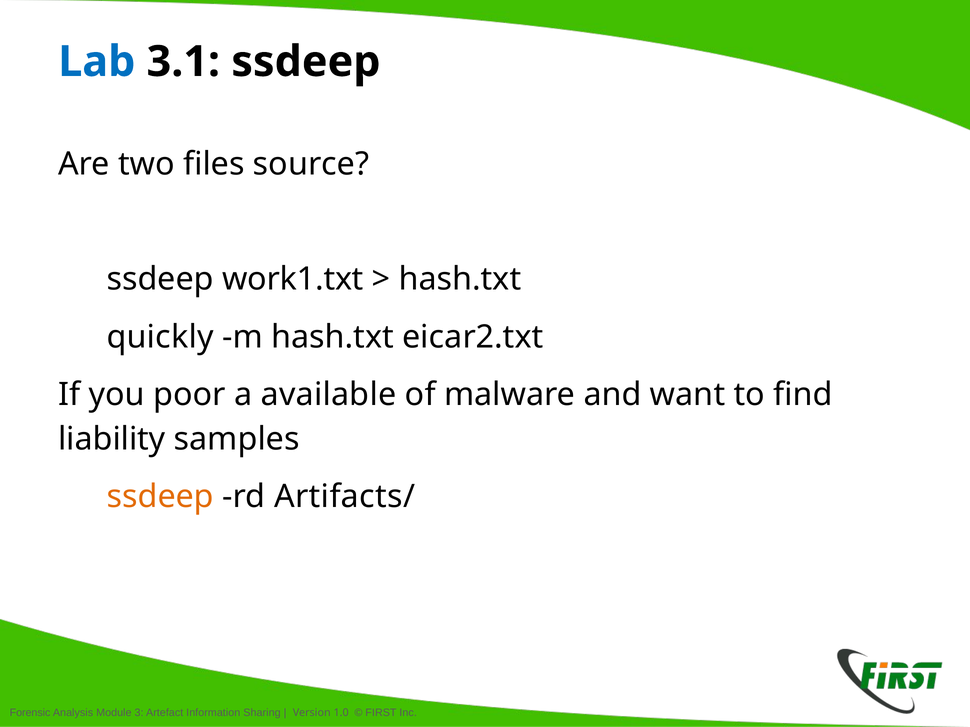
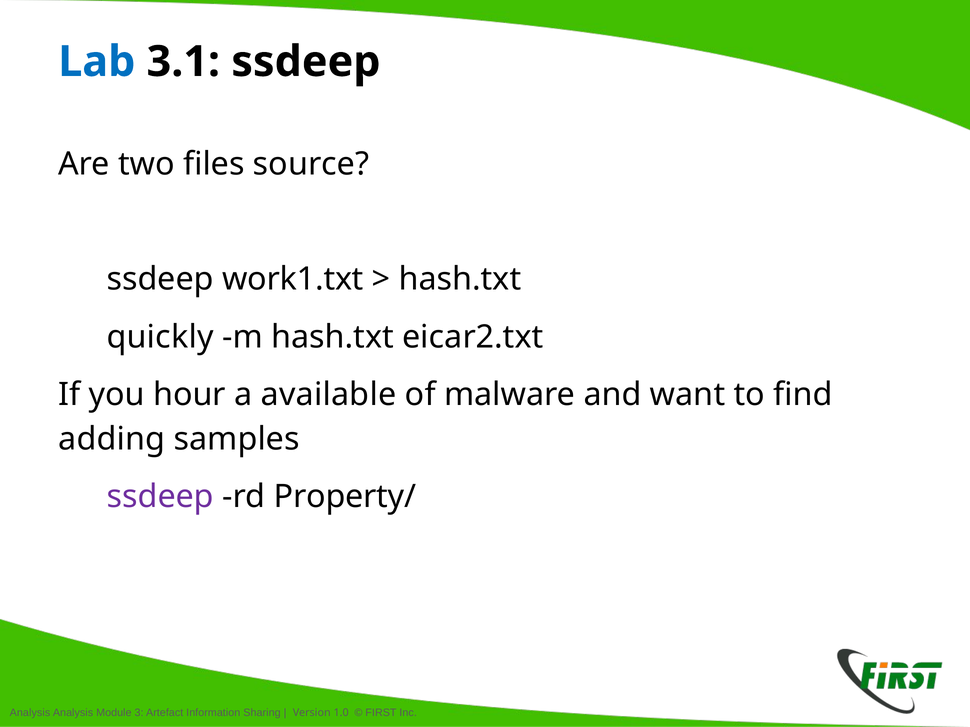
poor: poor -> hour
liability: liability -> adding
ssdeep at (160, 497) colour: orange -> purple
Artifacts/: Artifacts/ -> Property/
Forensic at (30, 713): Forensic -> Analysis
